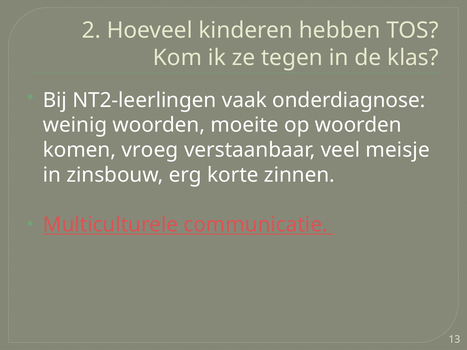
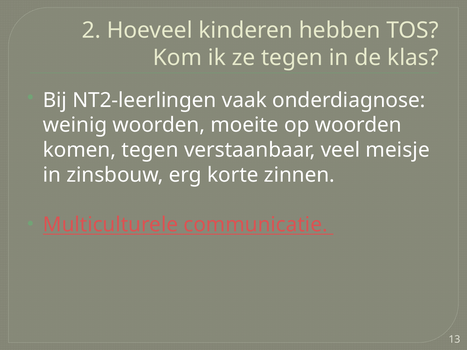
komen vroeg: vroeg -> tegen
